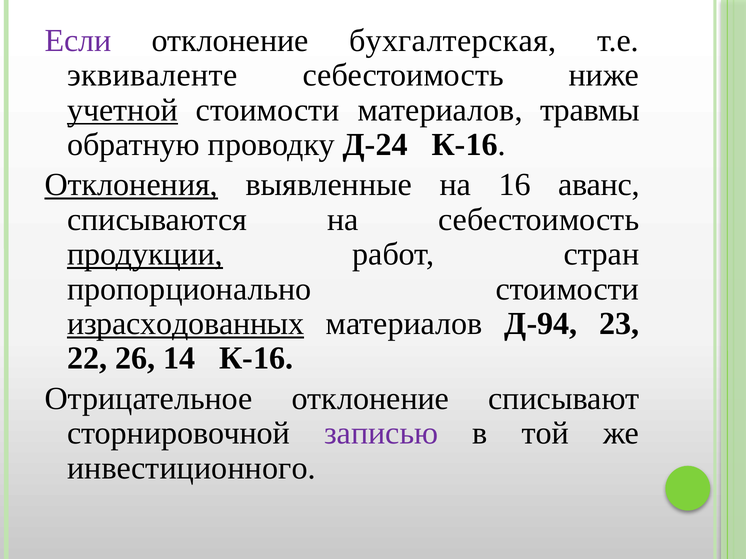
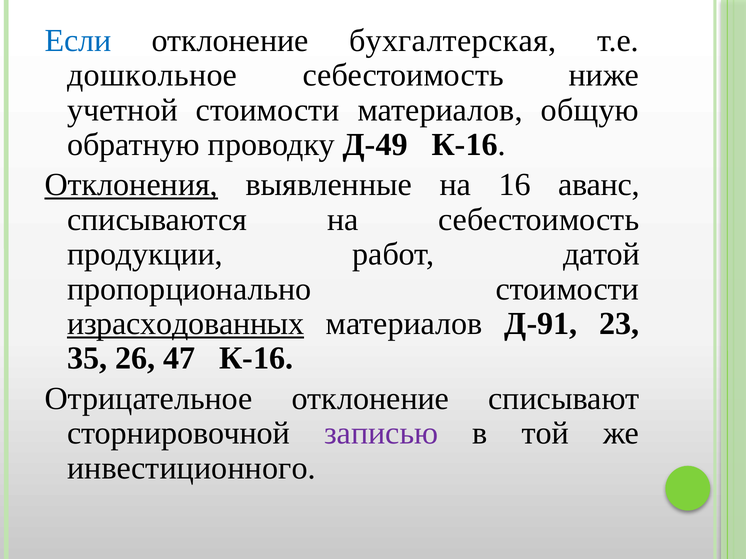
Если colour: purple -> blue
эквиваленте: эквиваленте -> дошкольное
учетной underline: present -> none
травмы: травмы -> общую
Д-24: Д-24 -> Д-49
продукции underline: present -> none
стран: стран -> датой
Д-94: Д-94 -> Д-91
22: 22 -> 35
14: 14 -> 47
